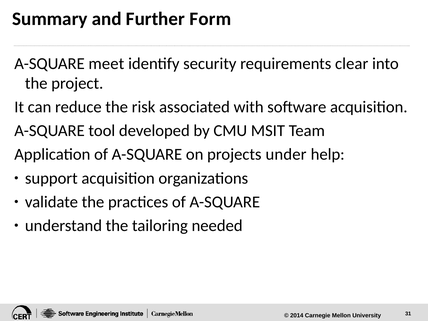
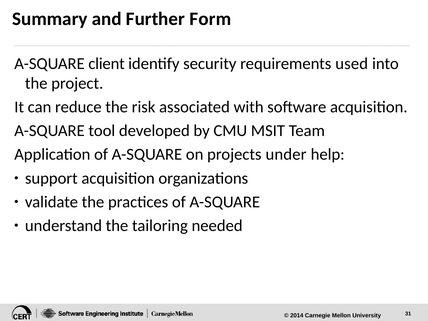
meet: meet -> client
clear: clear -> used
